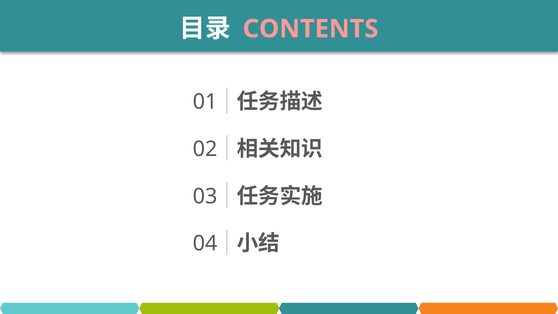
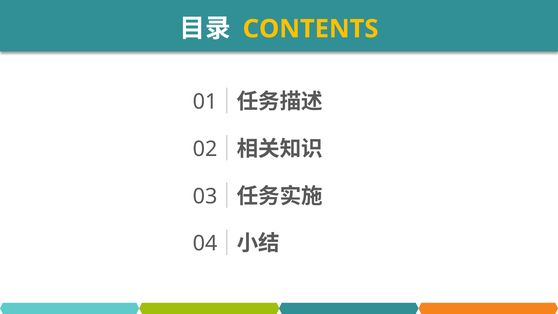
CONTENTS colour: pink -> yellow
